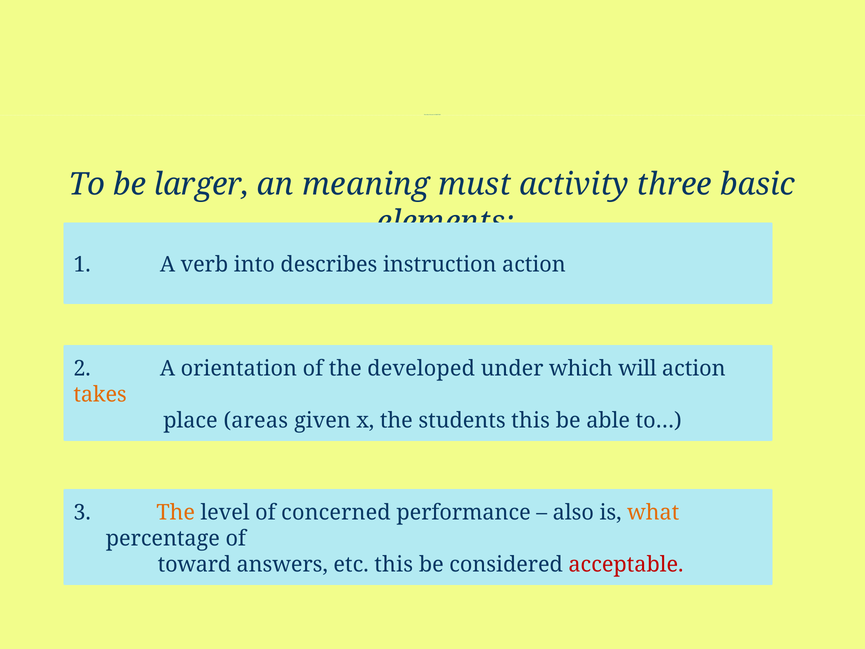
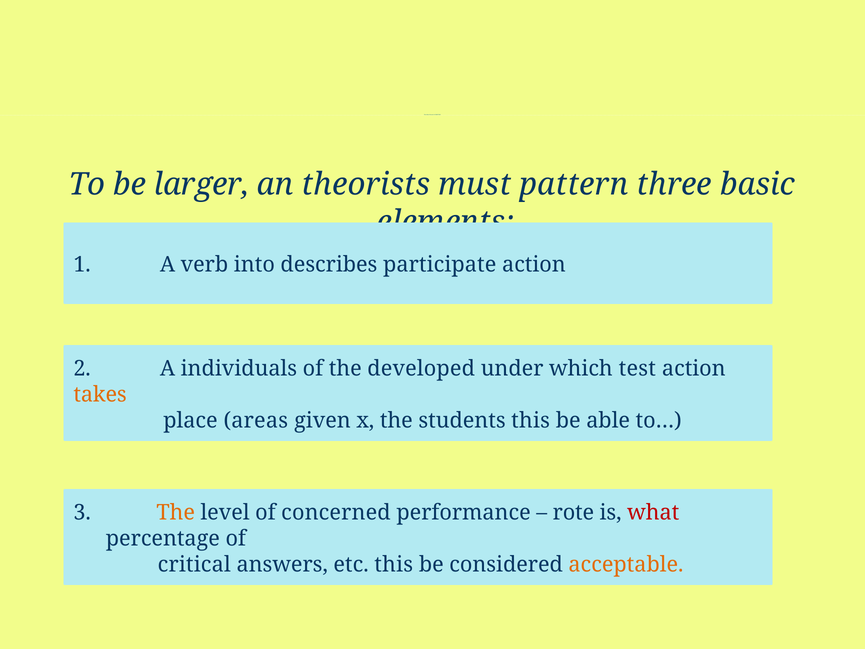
meaning: meaning -> theorists
activity: activity -> pattern
instruction: instruction -> participate
orientation: orientation -> individuals
will: will -> test
also: also -> rote
what colour: orange -> red
toward: toward -> critical
acceptable colour: red -> orange
